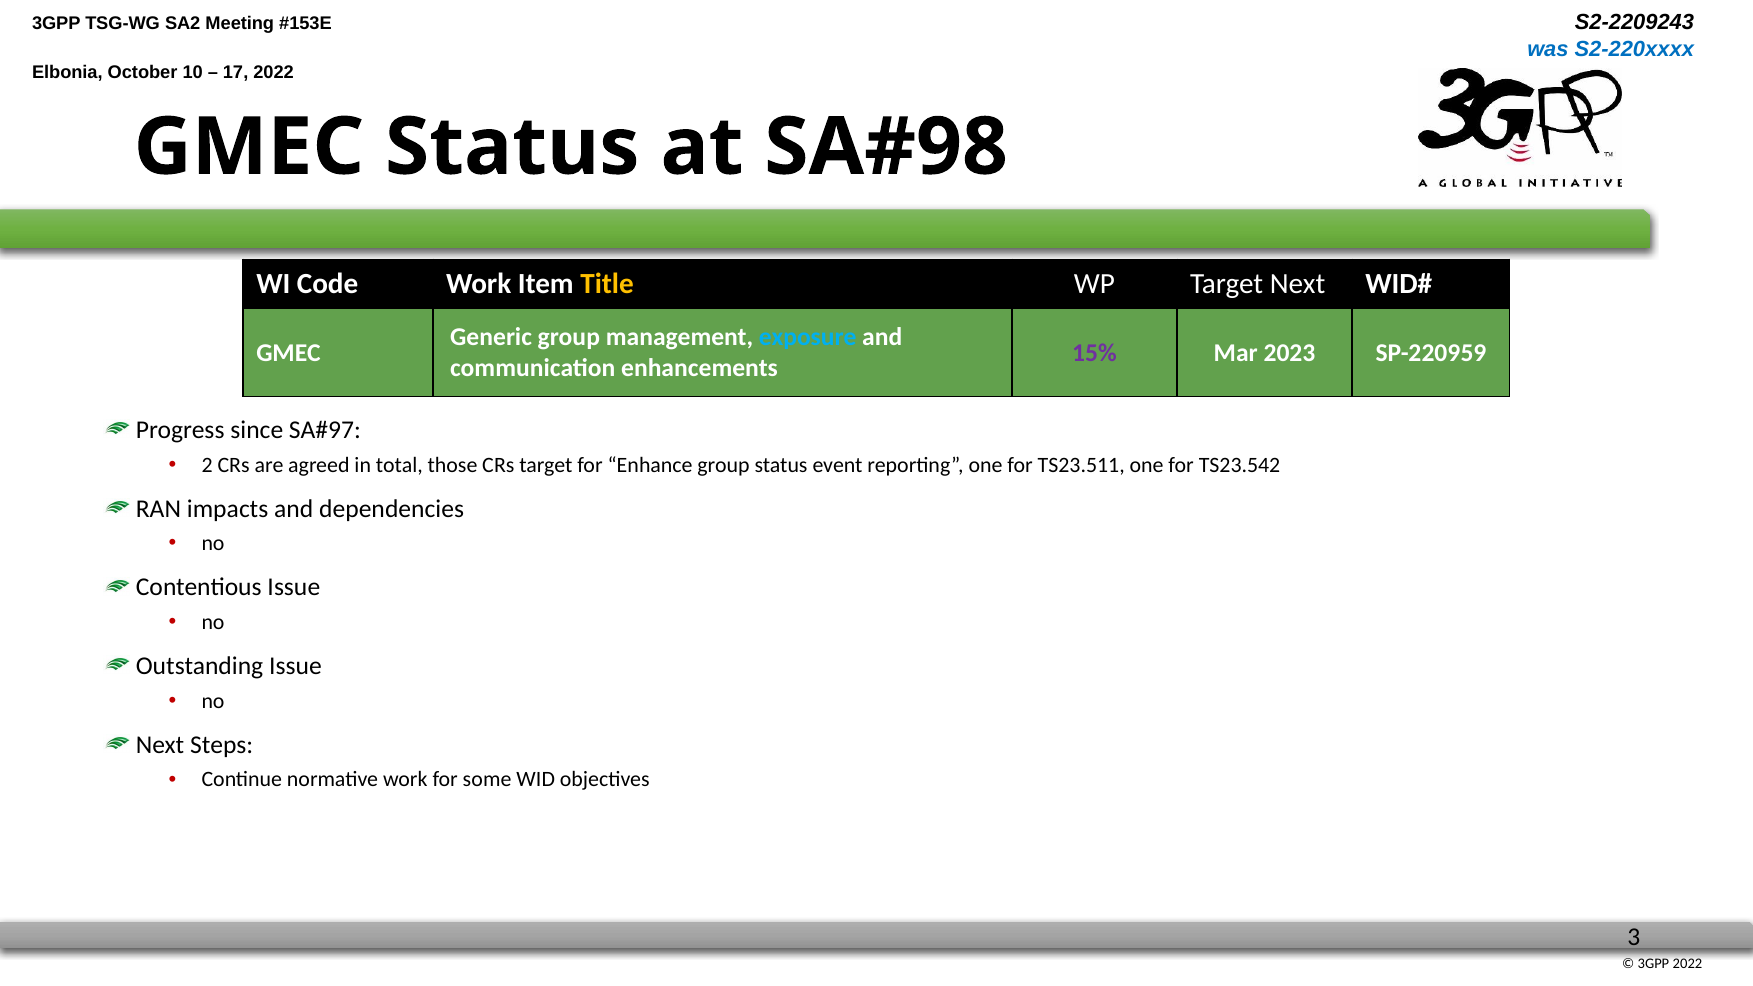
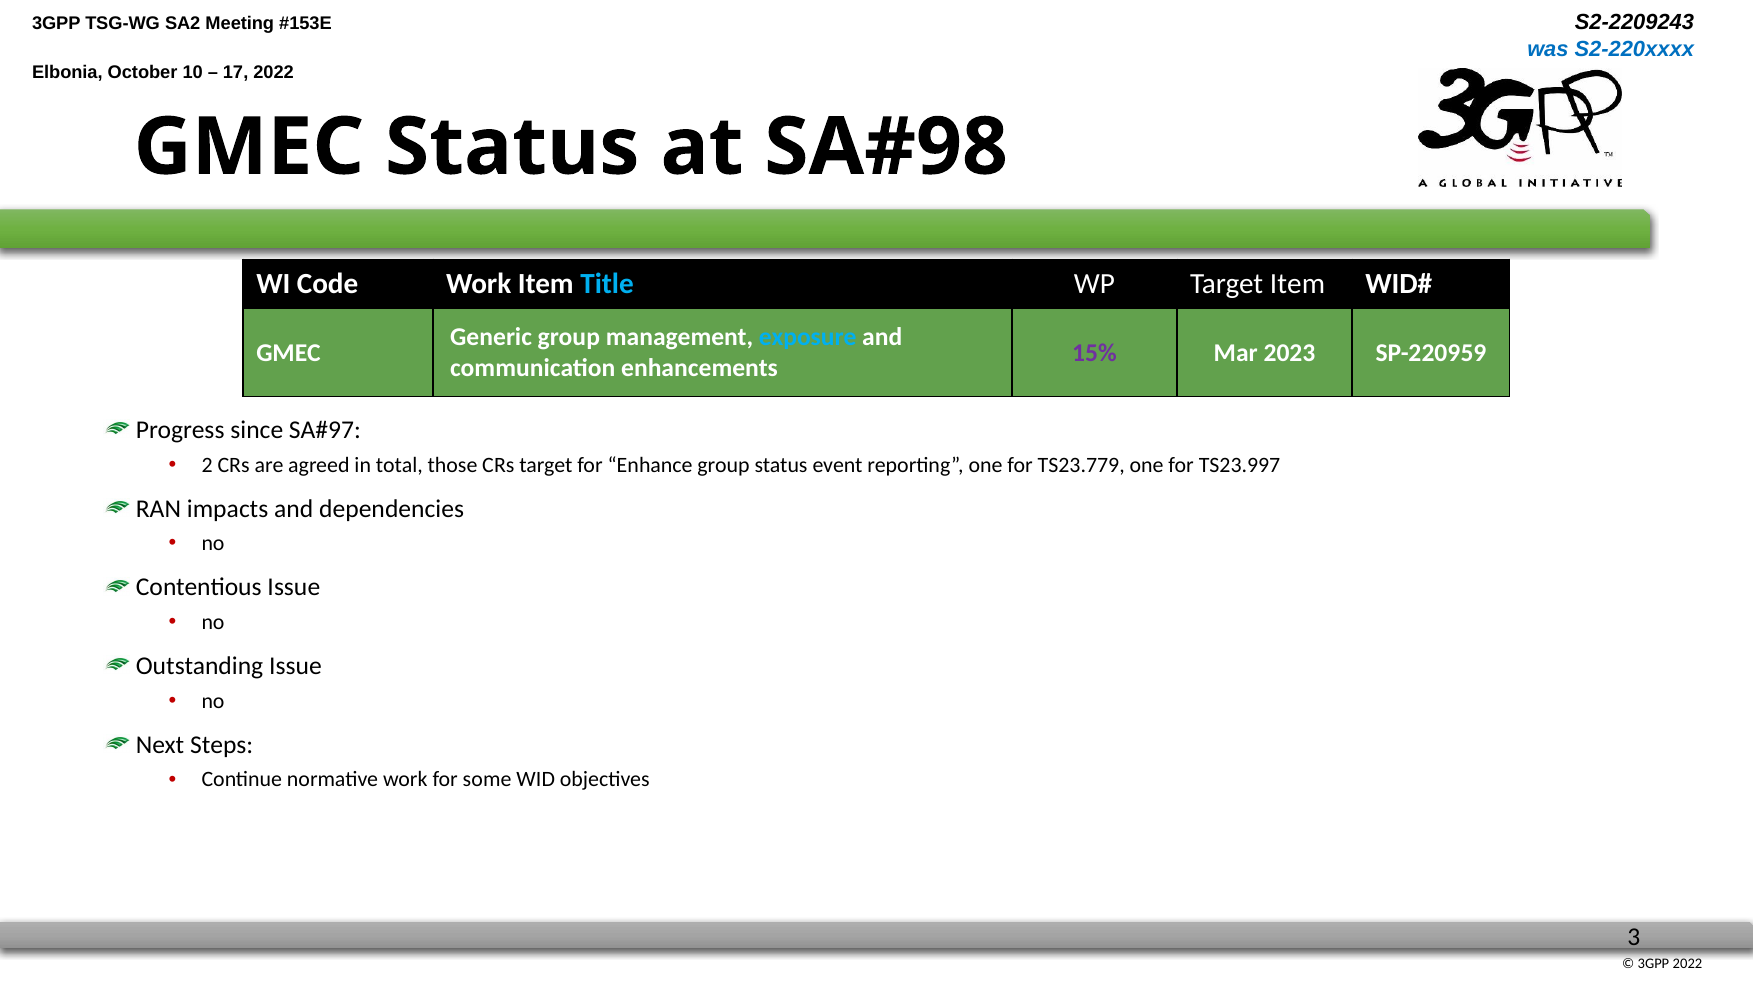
Title colour: yellow -> light blue
Target Next: Next -> Item
TS23.511: TS23.511 -> TS23.779
TS23.542: TS23.542 -> TS23.997
